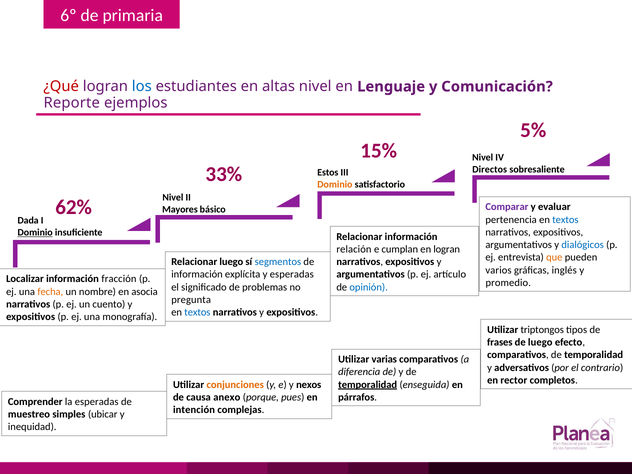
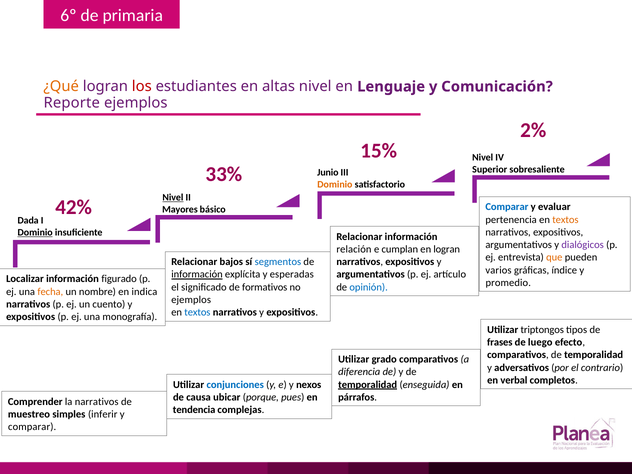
¿Qué colour: red -> orange
los colour: blue -> red
5%: 5% -> 2%
Directos: Directos -> Superior
Estos: Estos -> Junio
Nivel at (173, 198) underline: none -> present
62%: 62% -> 42%
Comparar at (507, 207) colour: purple -> blue
textos at (565, 220) colour: blue -> orange
dialógicos colour: blue -> purple
Relacionar luego: luego -> bajos
inglés: inglés -> índice
información at (197, 275) underline: none -> present
fracción: fracción -> figurado
problemas: problemas -> formativos
asocia: asocia -> indica
pregunta at (191, 300): pregunta -> ejemplos
varias: varias -> grado
rector: rector -> verbal
conjunciones colour: orange -> blue
anexo: anexo -> ubicar
la esperadas: esperadas -> narrativos
intención: intención -> tendencia
ubicar: ubicar -> inferir
inequidad at (32, 427): inequidad -> comparar
